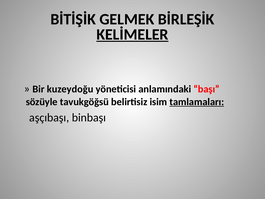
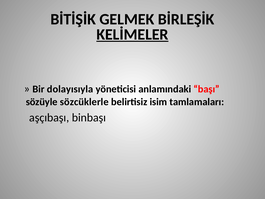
kuzeydoğu: kuzeydoğu -> dolayısıyla
tavukgöğsü: tavukgöğsü -> sözcüklerle
tamlamaları underline: present -> none
